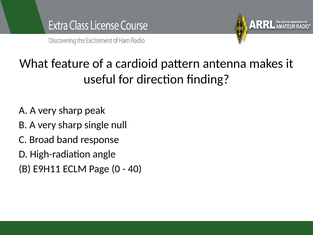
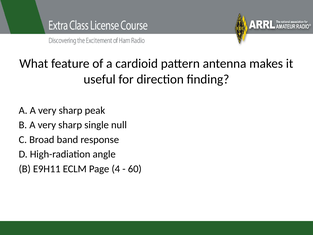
0: 0 -> 4
40: 40 -> 60
